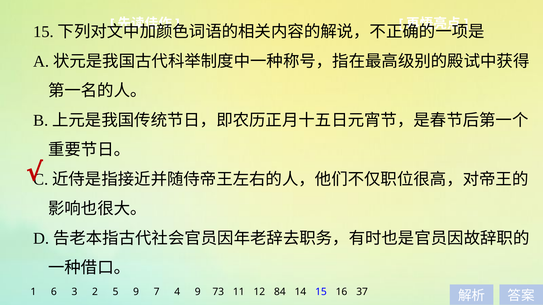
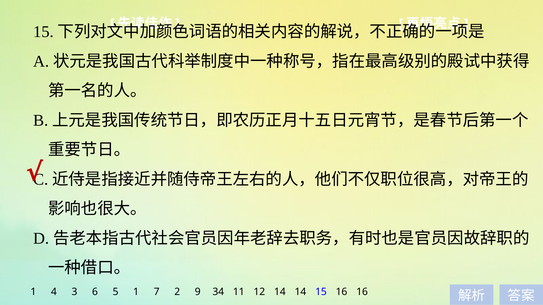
6: 6 -> 4
2: 2 -> 6
5 9: 9 -> 1
4: 4 -> 2
73: 73 -> 34
12 84: 84 -> 14
16 37: 37 -> 16
